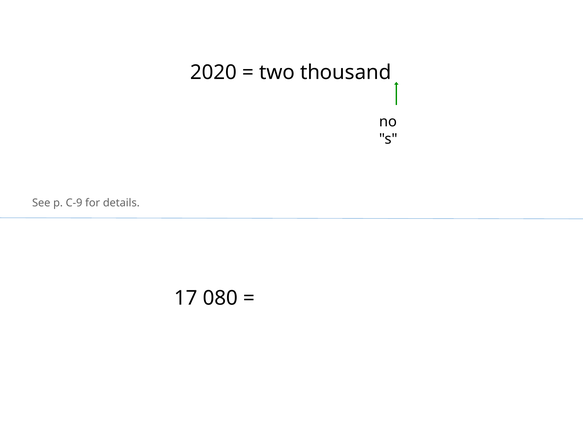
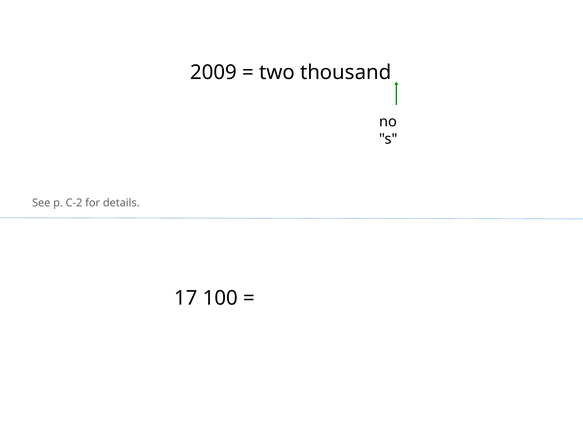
2020: 2020 -> 2009
C-9: C-9 -> C-2
080: 080 -> 100
